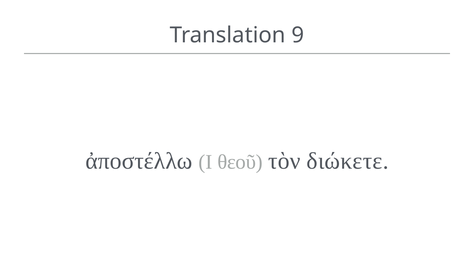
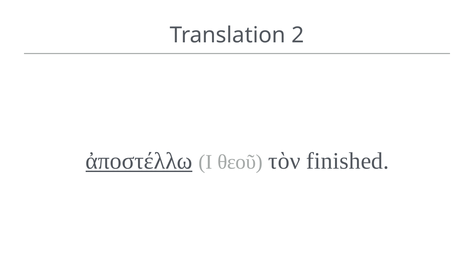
9: 9 -> 2
ἀποστέλλω underline: none -> present
διώκετε: διώκετε -> finished
